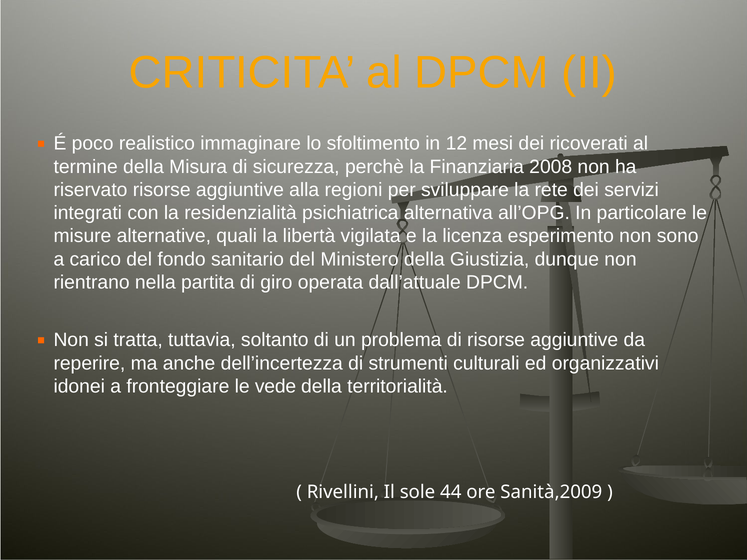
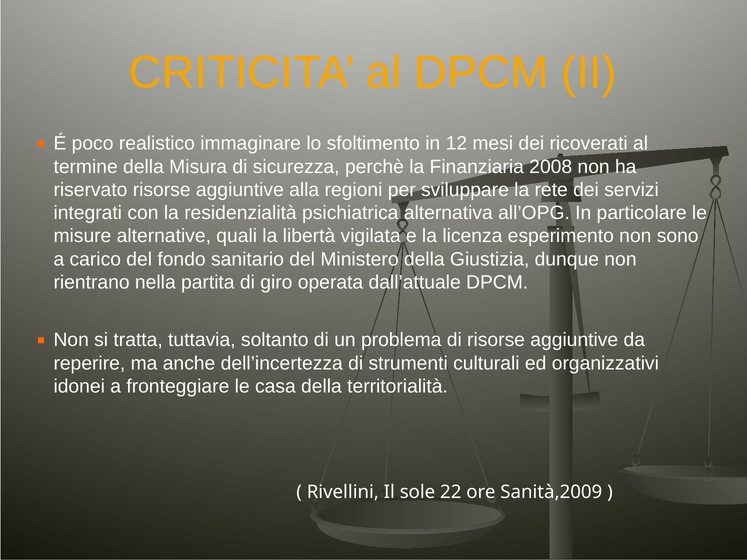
vede: vede -> casa
44: 44 -> 22
